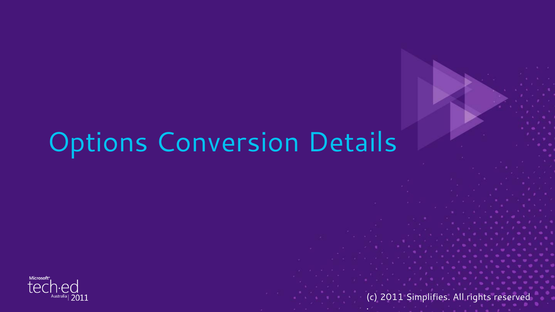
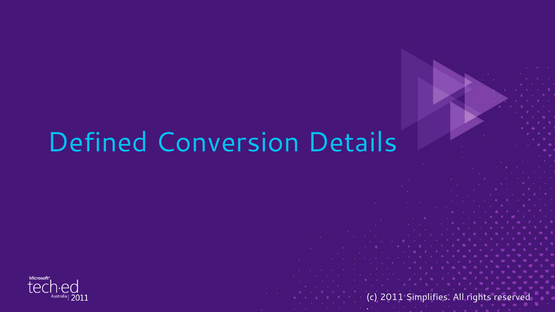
Options: Options -> Defined
